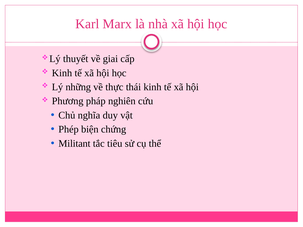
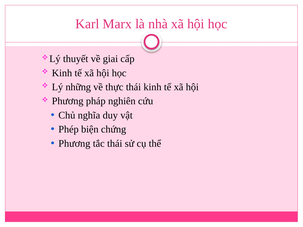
Militant at (74, 144): Militant -> Phương
tắc tiêu: tiêu -> thái
